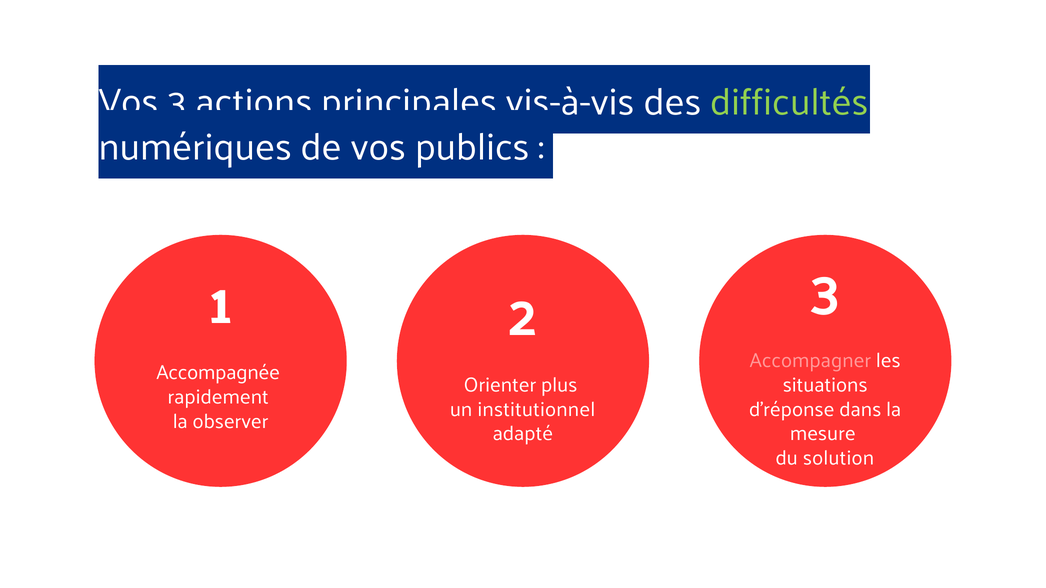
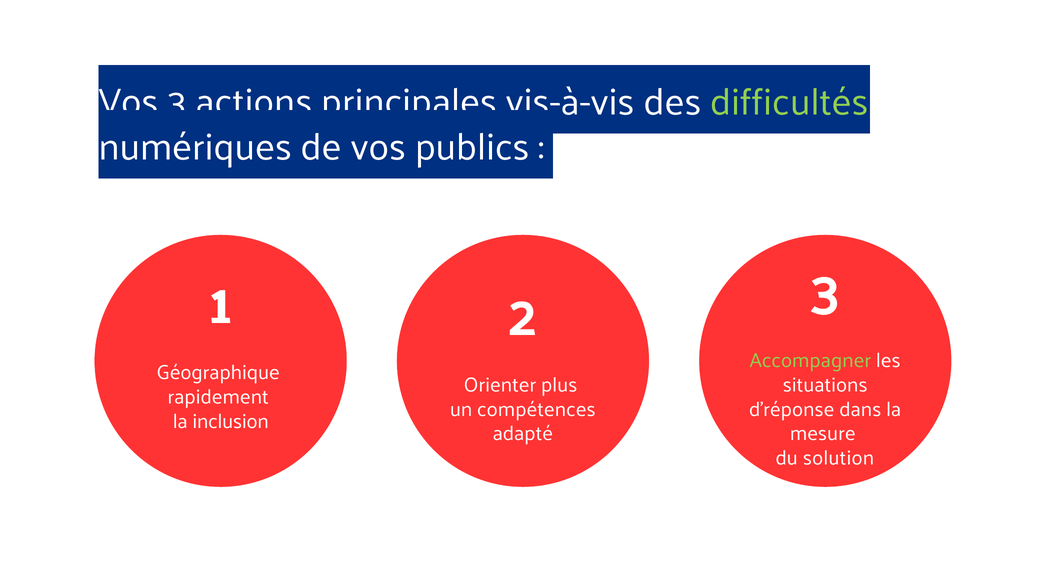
Accompagner colour: pink -> light green
Accompagnée: Accompagnée -> Géographique
institutionnel: institutionnel -> compétences
observer: observer -> inclusion
